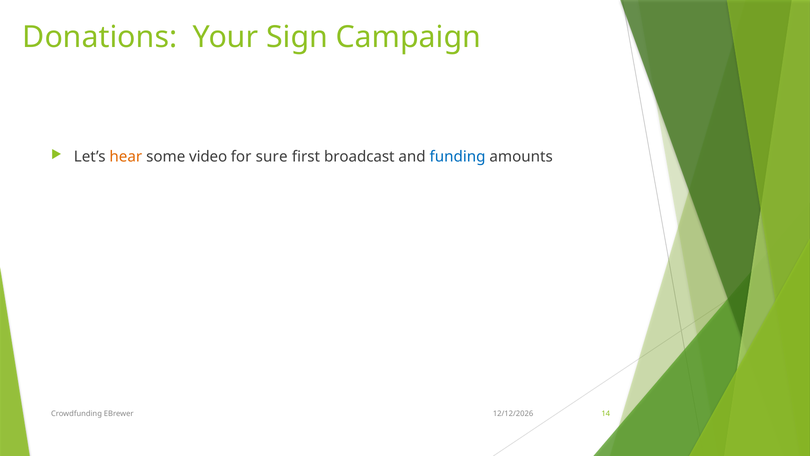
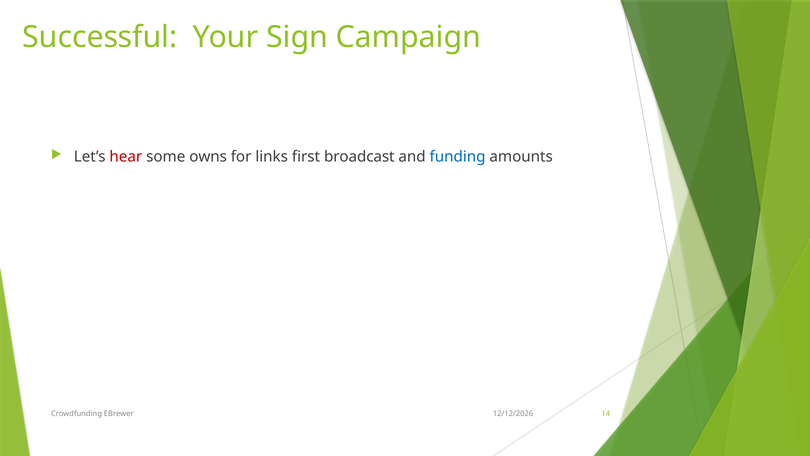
Donations: Donations -> Successful
hear colour: orange -> red
video: video -> owns
sure: sure -> links
